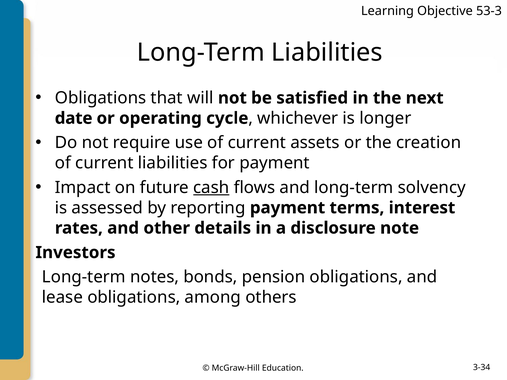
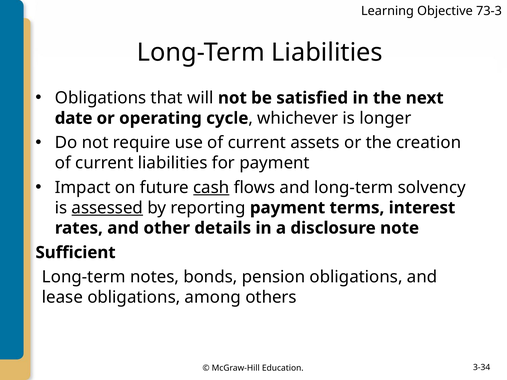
53-3: 53-3 -> 73-3
assessed underline: none -> present
Investors: Investors -> Sufficient
